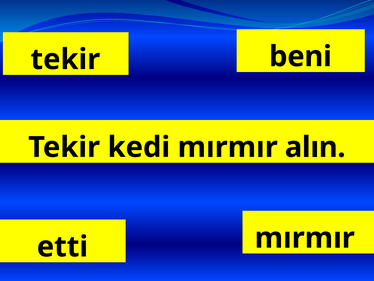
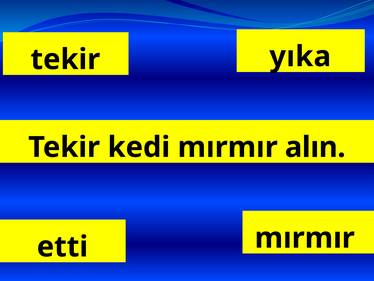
beni: beni -> yıka
